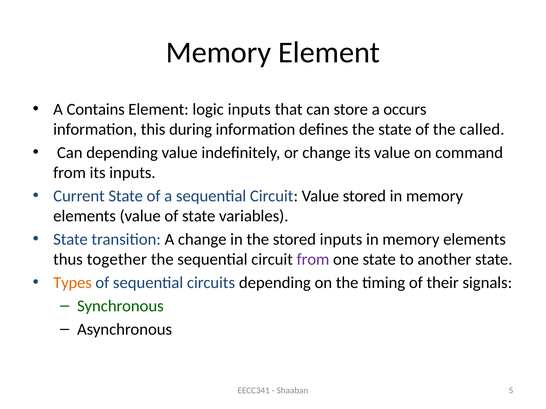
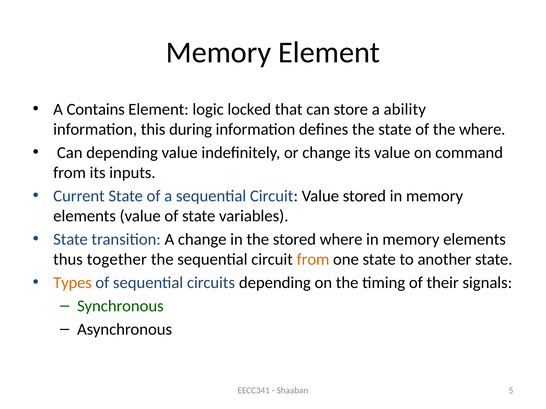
logic inputs: inputs -> locked
occurs: occurs -> ability
the called: called -> where
stored inputs: inputs -> where
from at (313, 260) colour: purple -> orange
